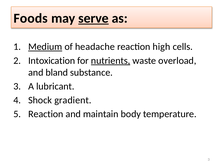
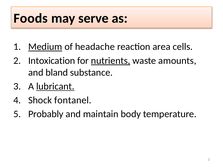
serve underline: present -> none
high: high -> area
overload: overload -> amounts
lubricant underline: none -> present
gradient: gradient -> fontanel
Reaction at (46, 114): Reaction -> Probably
